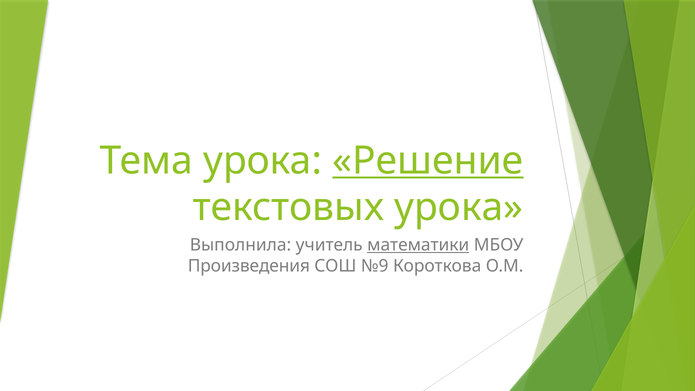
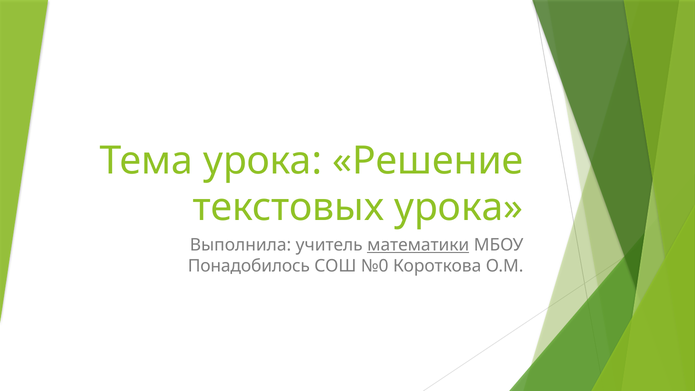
Решение underline: present -> none
Произведения: Произведения -> Понадобилось
№9: №9 -> №0
